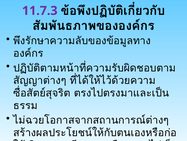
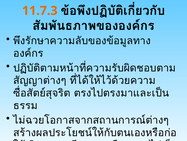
11.7.3 colour: purple -> orange
